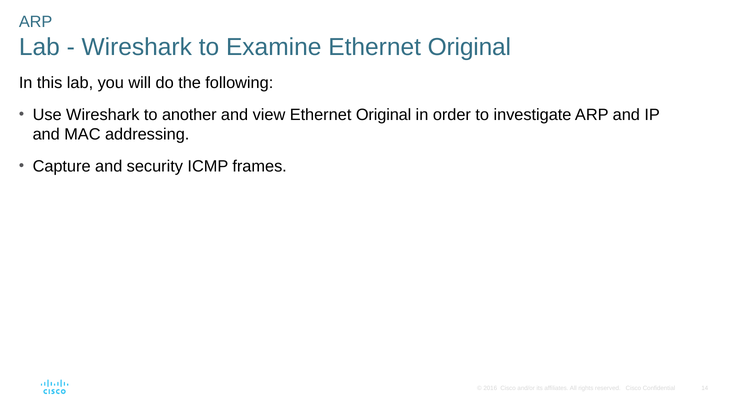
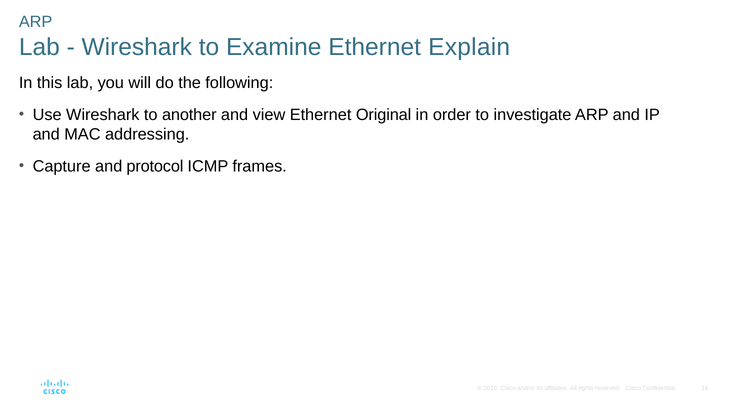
Examine Ethernet Original: Original -> Explain
security: security -> protocol
